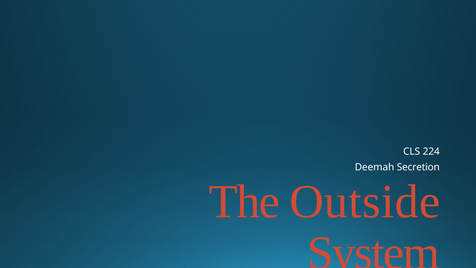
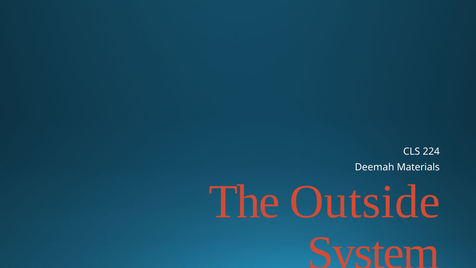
Secretion: Secretion -> Materials
